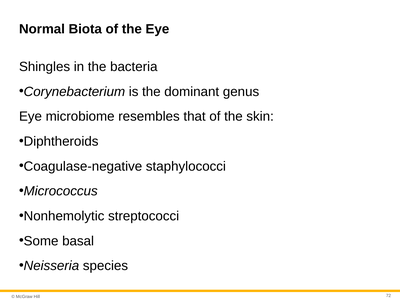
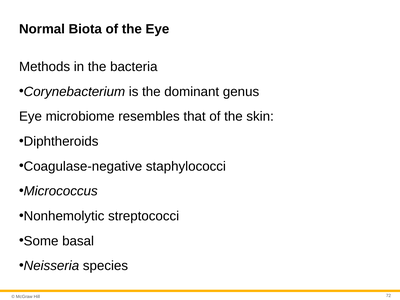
Shingles: Shingles -> Methods
